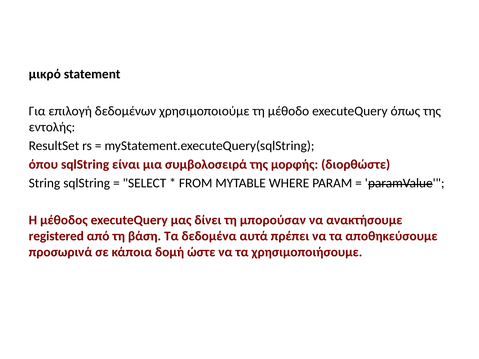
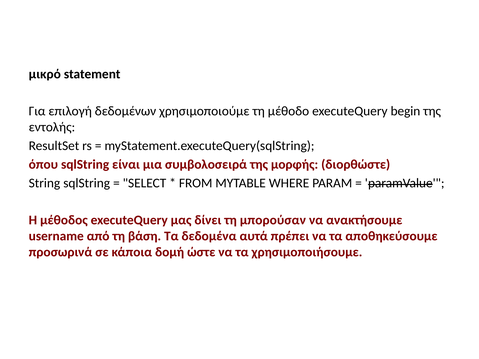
όπως: όπως -> begin
registered: registered -> username
